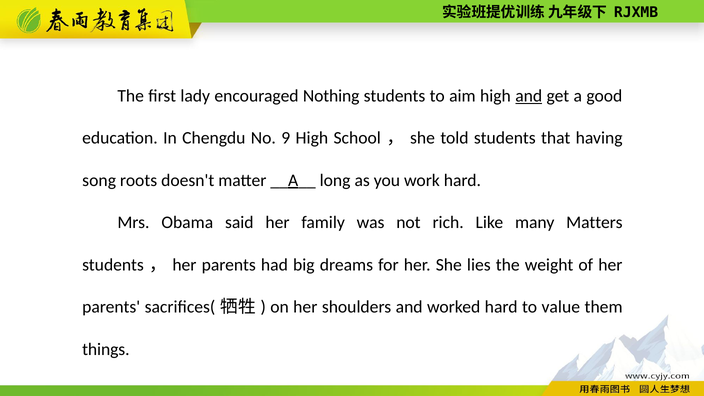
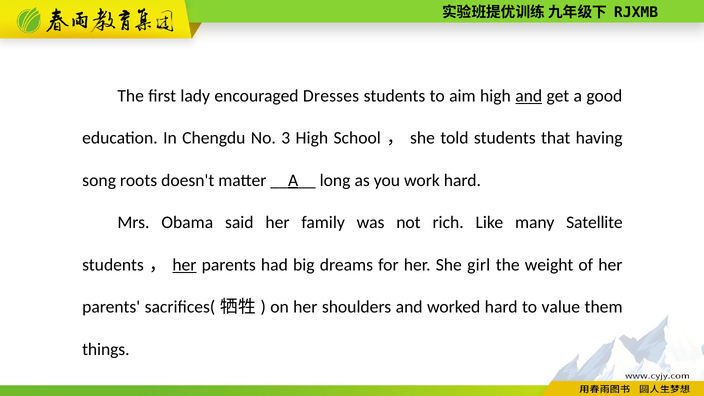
Nothing: Nothing -> Dresses
9: 9 -> 3
Matters: Matters -> Satellite
her at (184, 265) underline: none -> present
lies: lies -> girl
